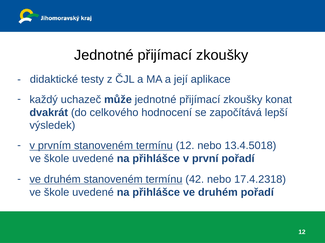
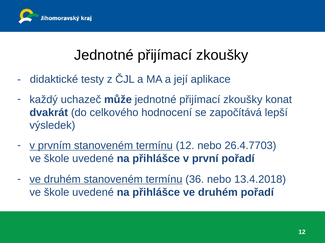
13.4.5018: 13.4.5018 -> 26.4.7703
42: 42 -> 36
17.4.2318: 17.4.2318 -> 13.4.2018
